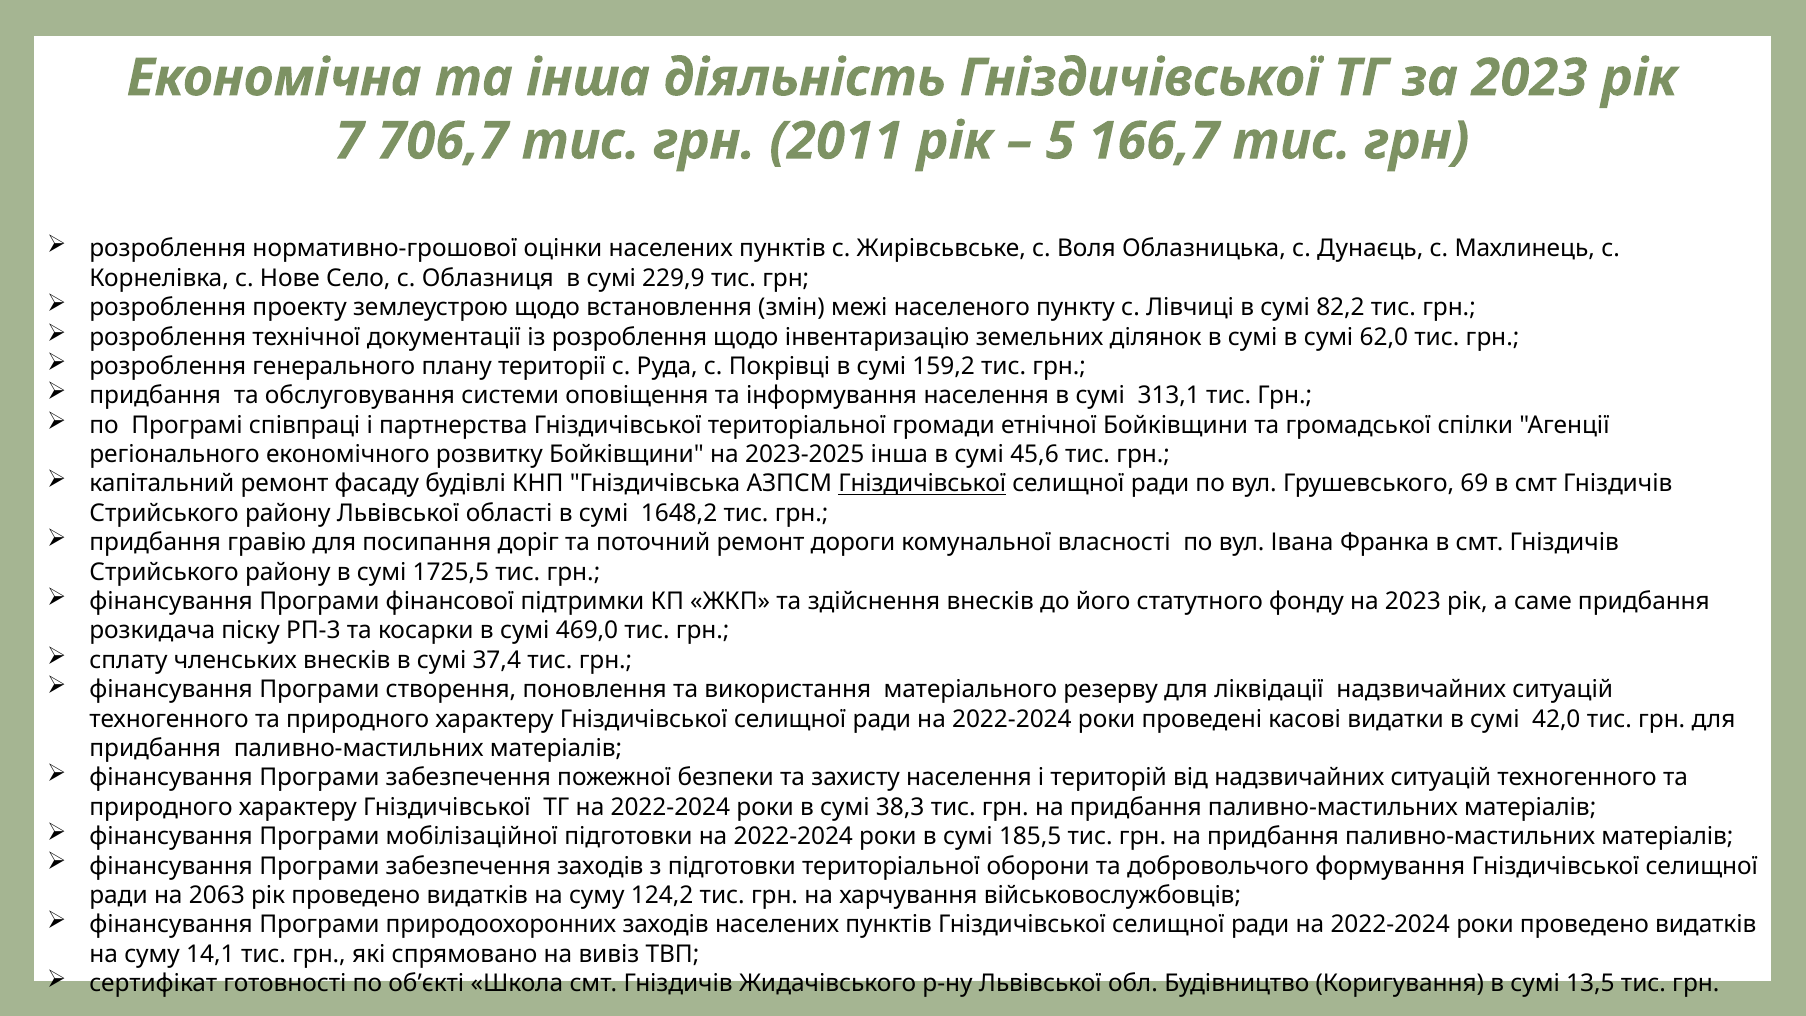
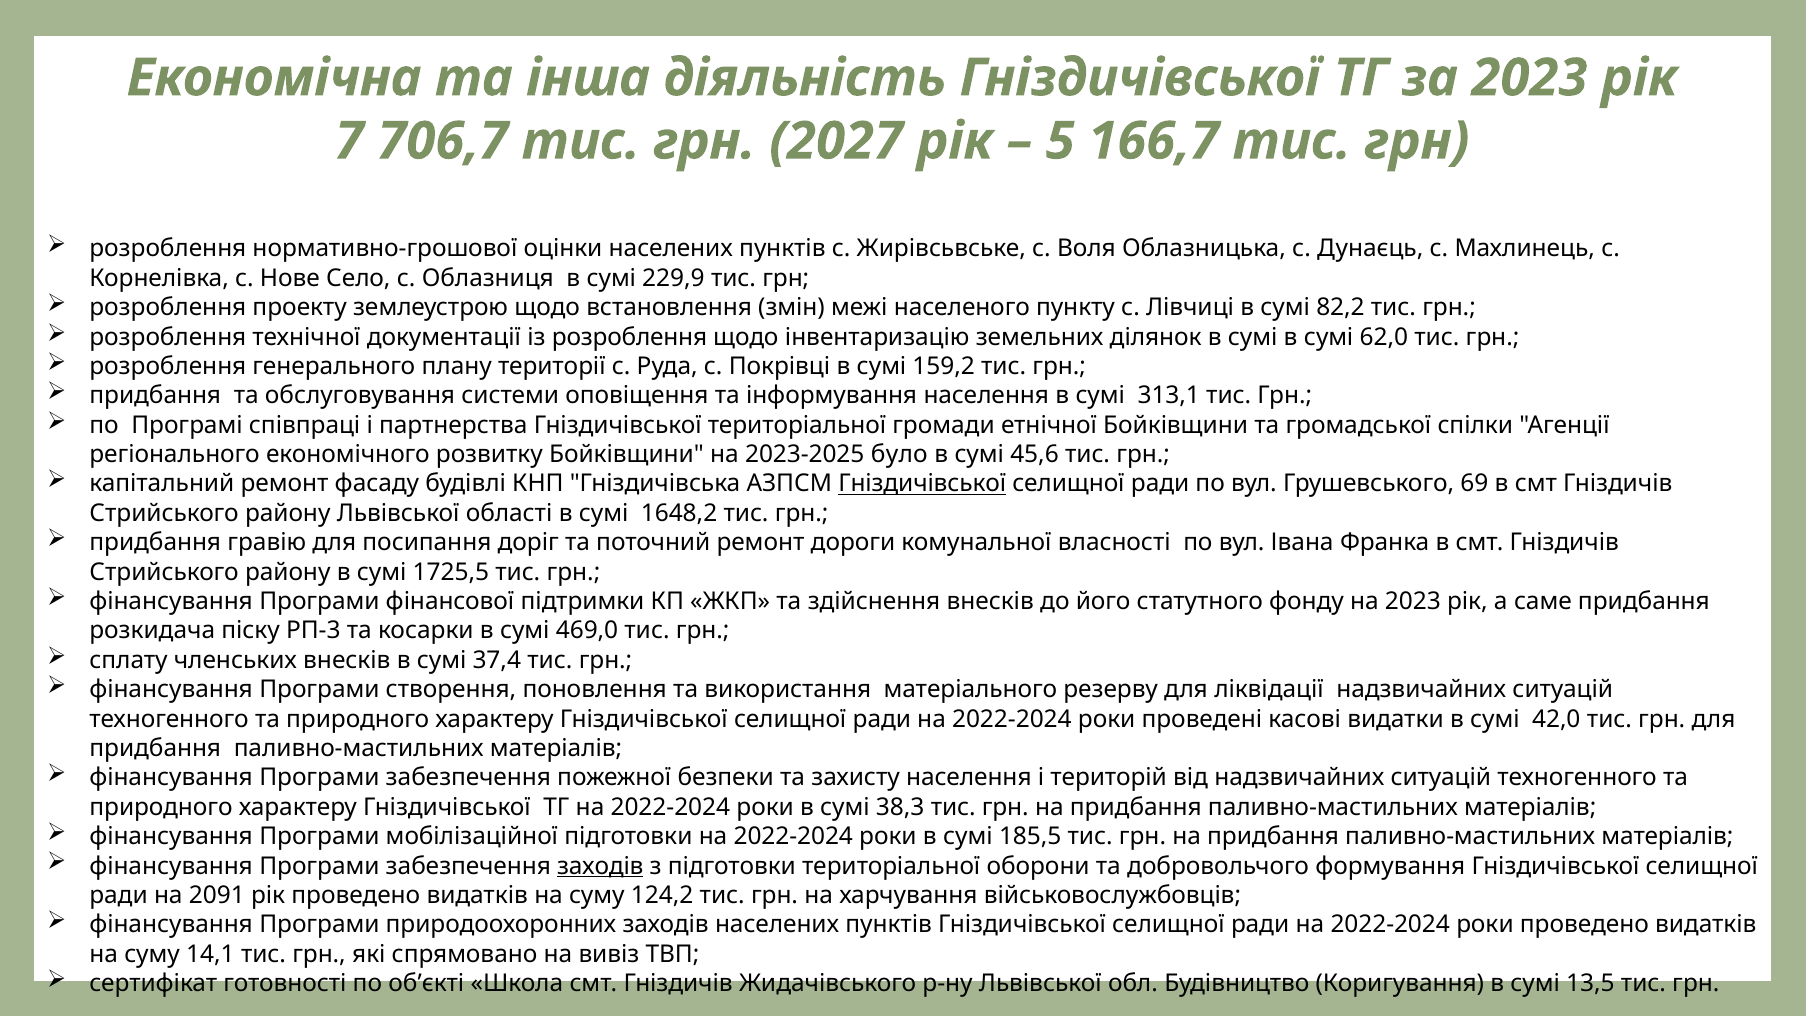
2011: 2011 -> 2027
2023-2025 інша: інша -> було
заходів at (600, 866) underline: none -> present
2063: 2063 -> 2091
